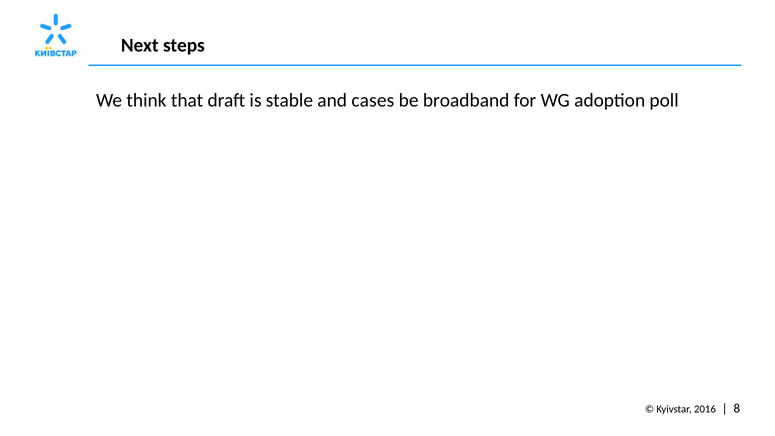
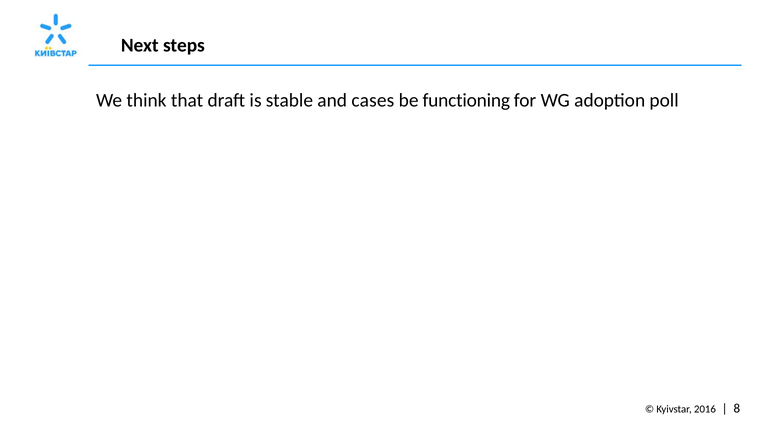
broadband: broadband -> functioning
